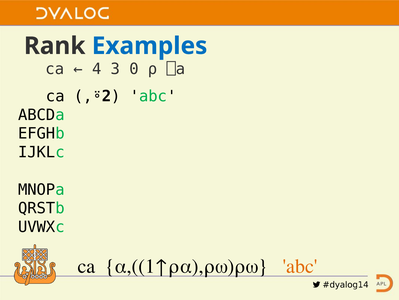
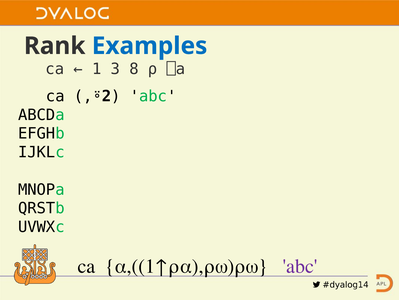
4: 4 -> 1
0: 0 -> 8
abc at (300, 265) colour: orange -> purple
